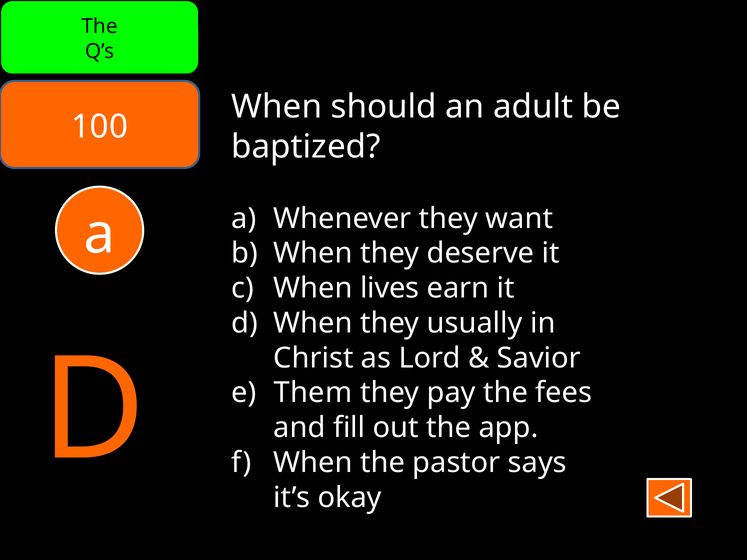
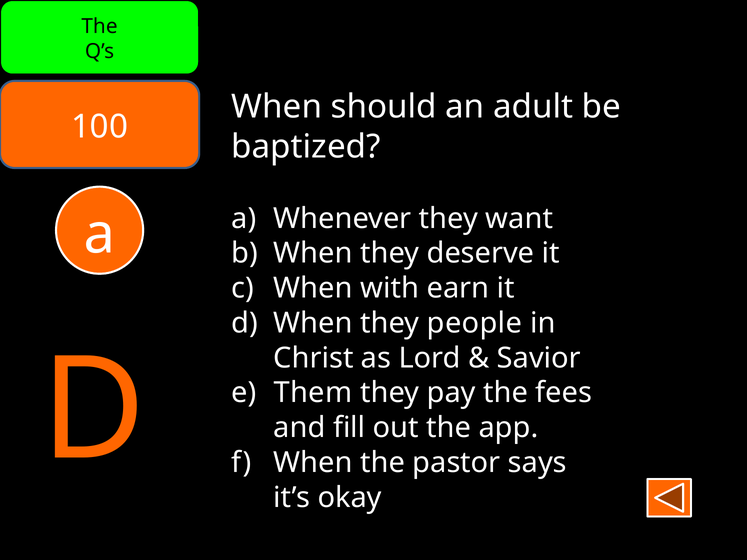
lives: lives -> with
usually: usually -> people
